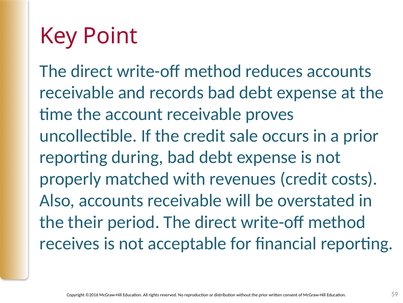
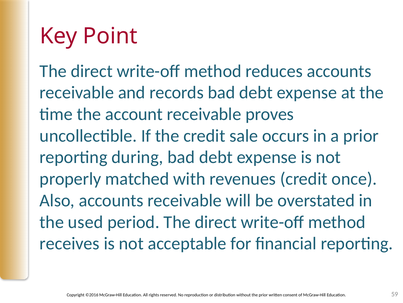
costs: costs -> once
their: their -> used
